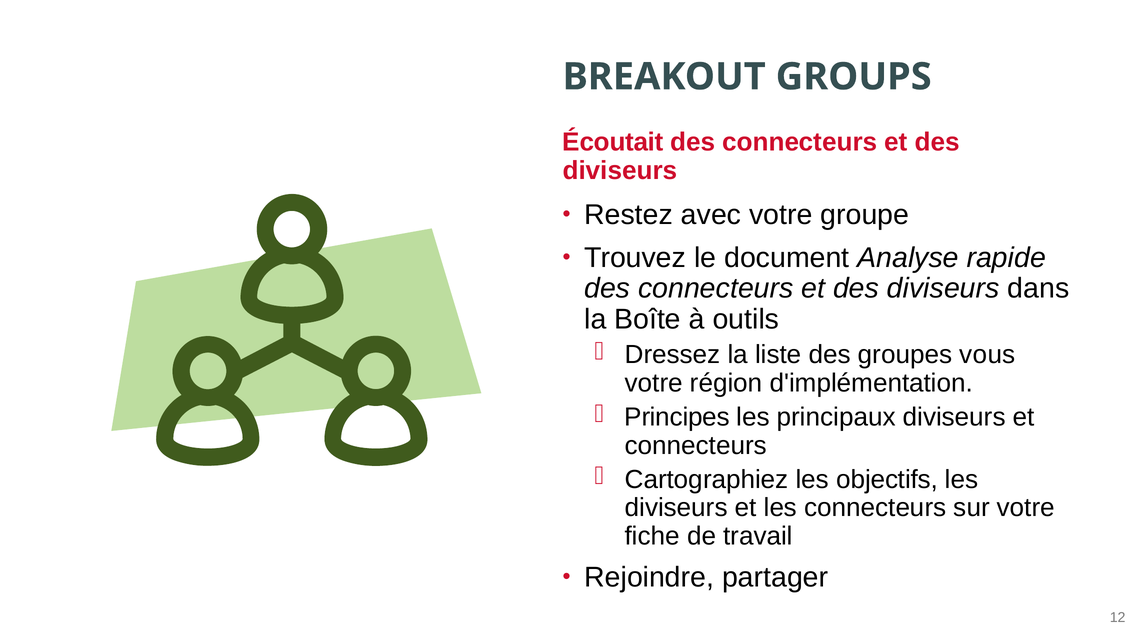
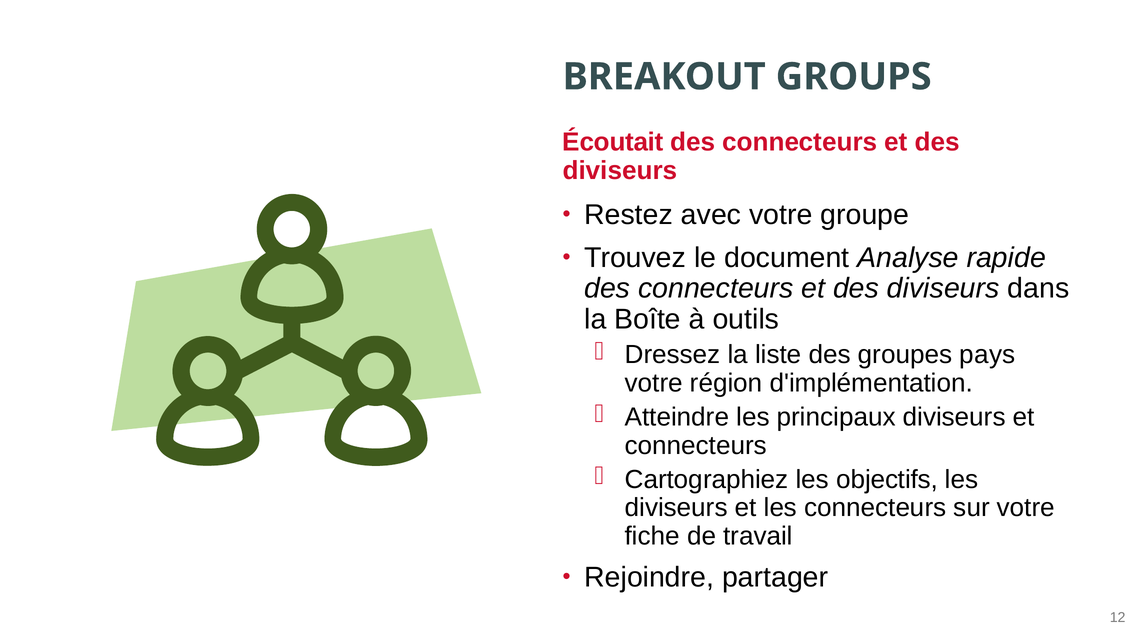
vous: vous -> pays
Principes: Principes -> Atteindre
